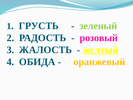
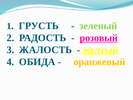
розовый underline: none -> present
